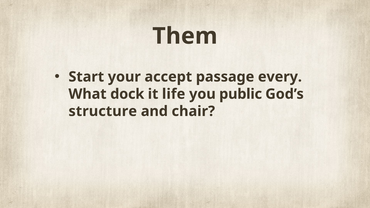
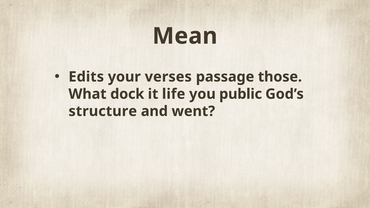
Them: Them -> Mean
Start: Start -> Edits
accept: accept -> verses
every: every -> those
chair: chair -> went
